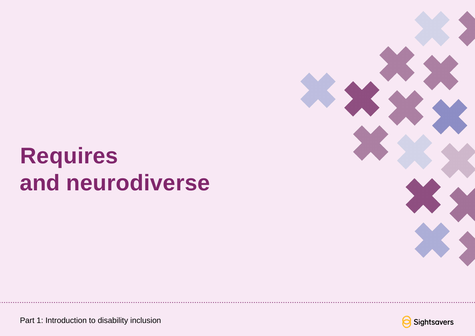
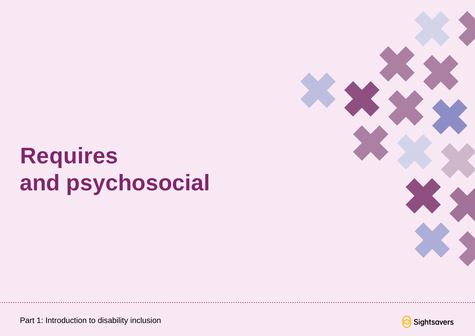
neurodiverse: neurodiverse -> psychosocial
